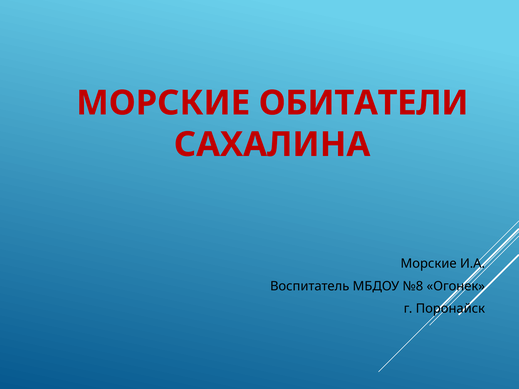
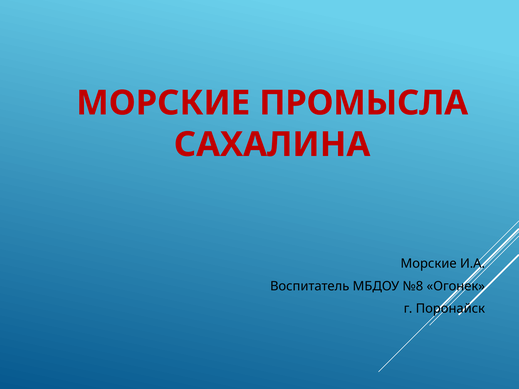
ОБИТАТЕЛИ: ОБИТАТЕЛИ -> ПРОМЫСЛА
